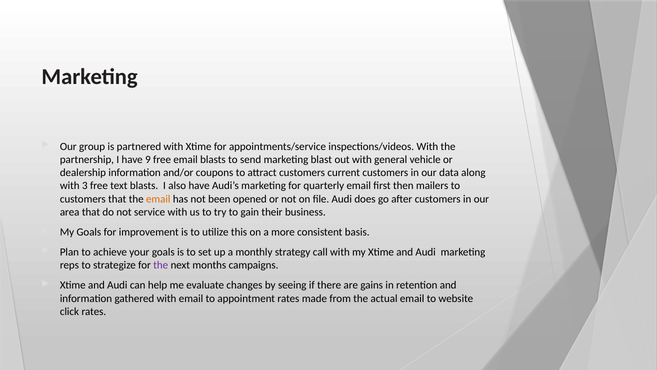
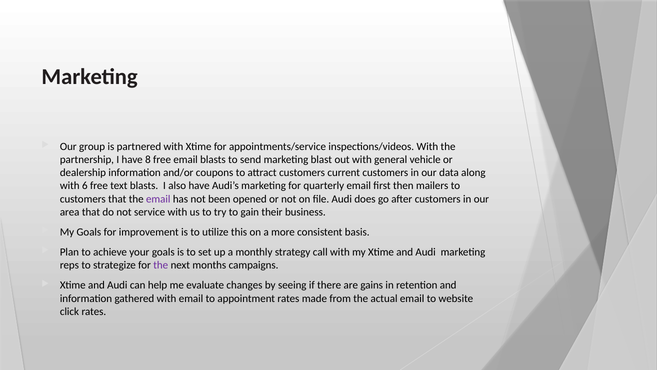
9: 9 -> 8
3: 3 -> 6
email at (158, 199) colour: orange -> purple
